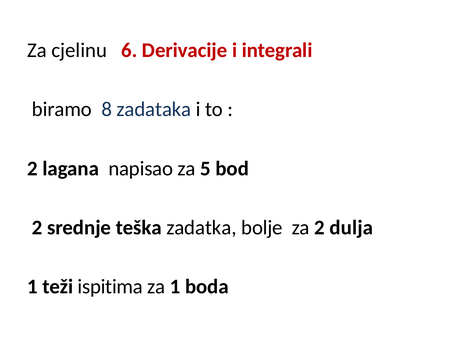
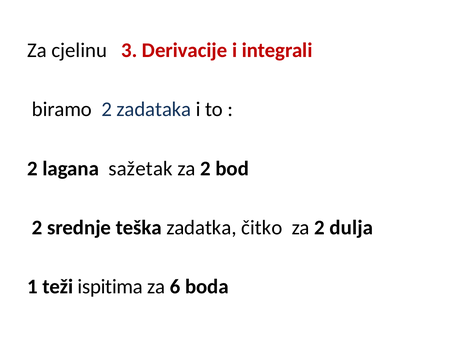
6: 6 -> 3
biramo 8: 8 -> 2
napisao: napisao -> sažetak
5 at (205, 168): 5 -> 2
bolje: bolje -> čitko
za 1: 1 -> 6
